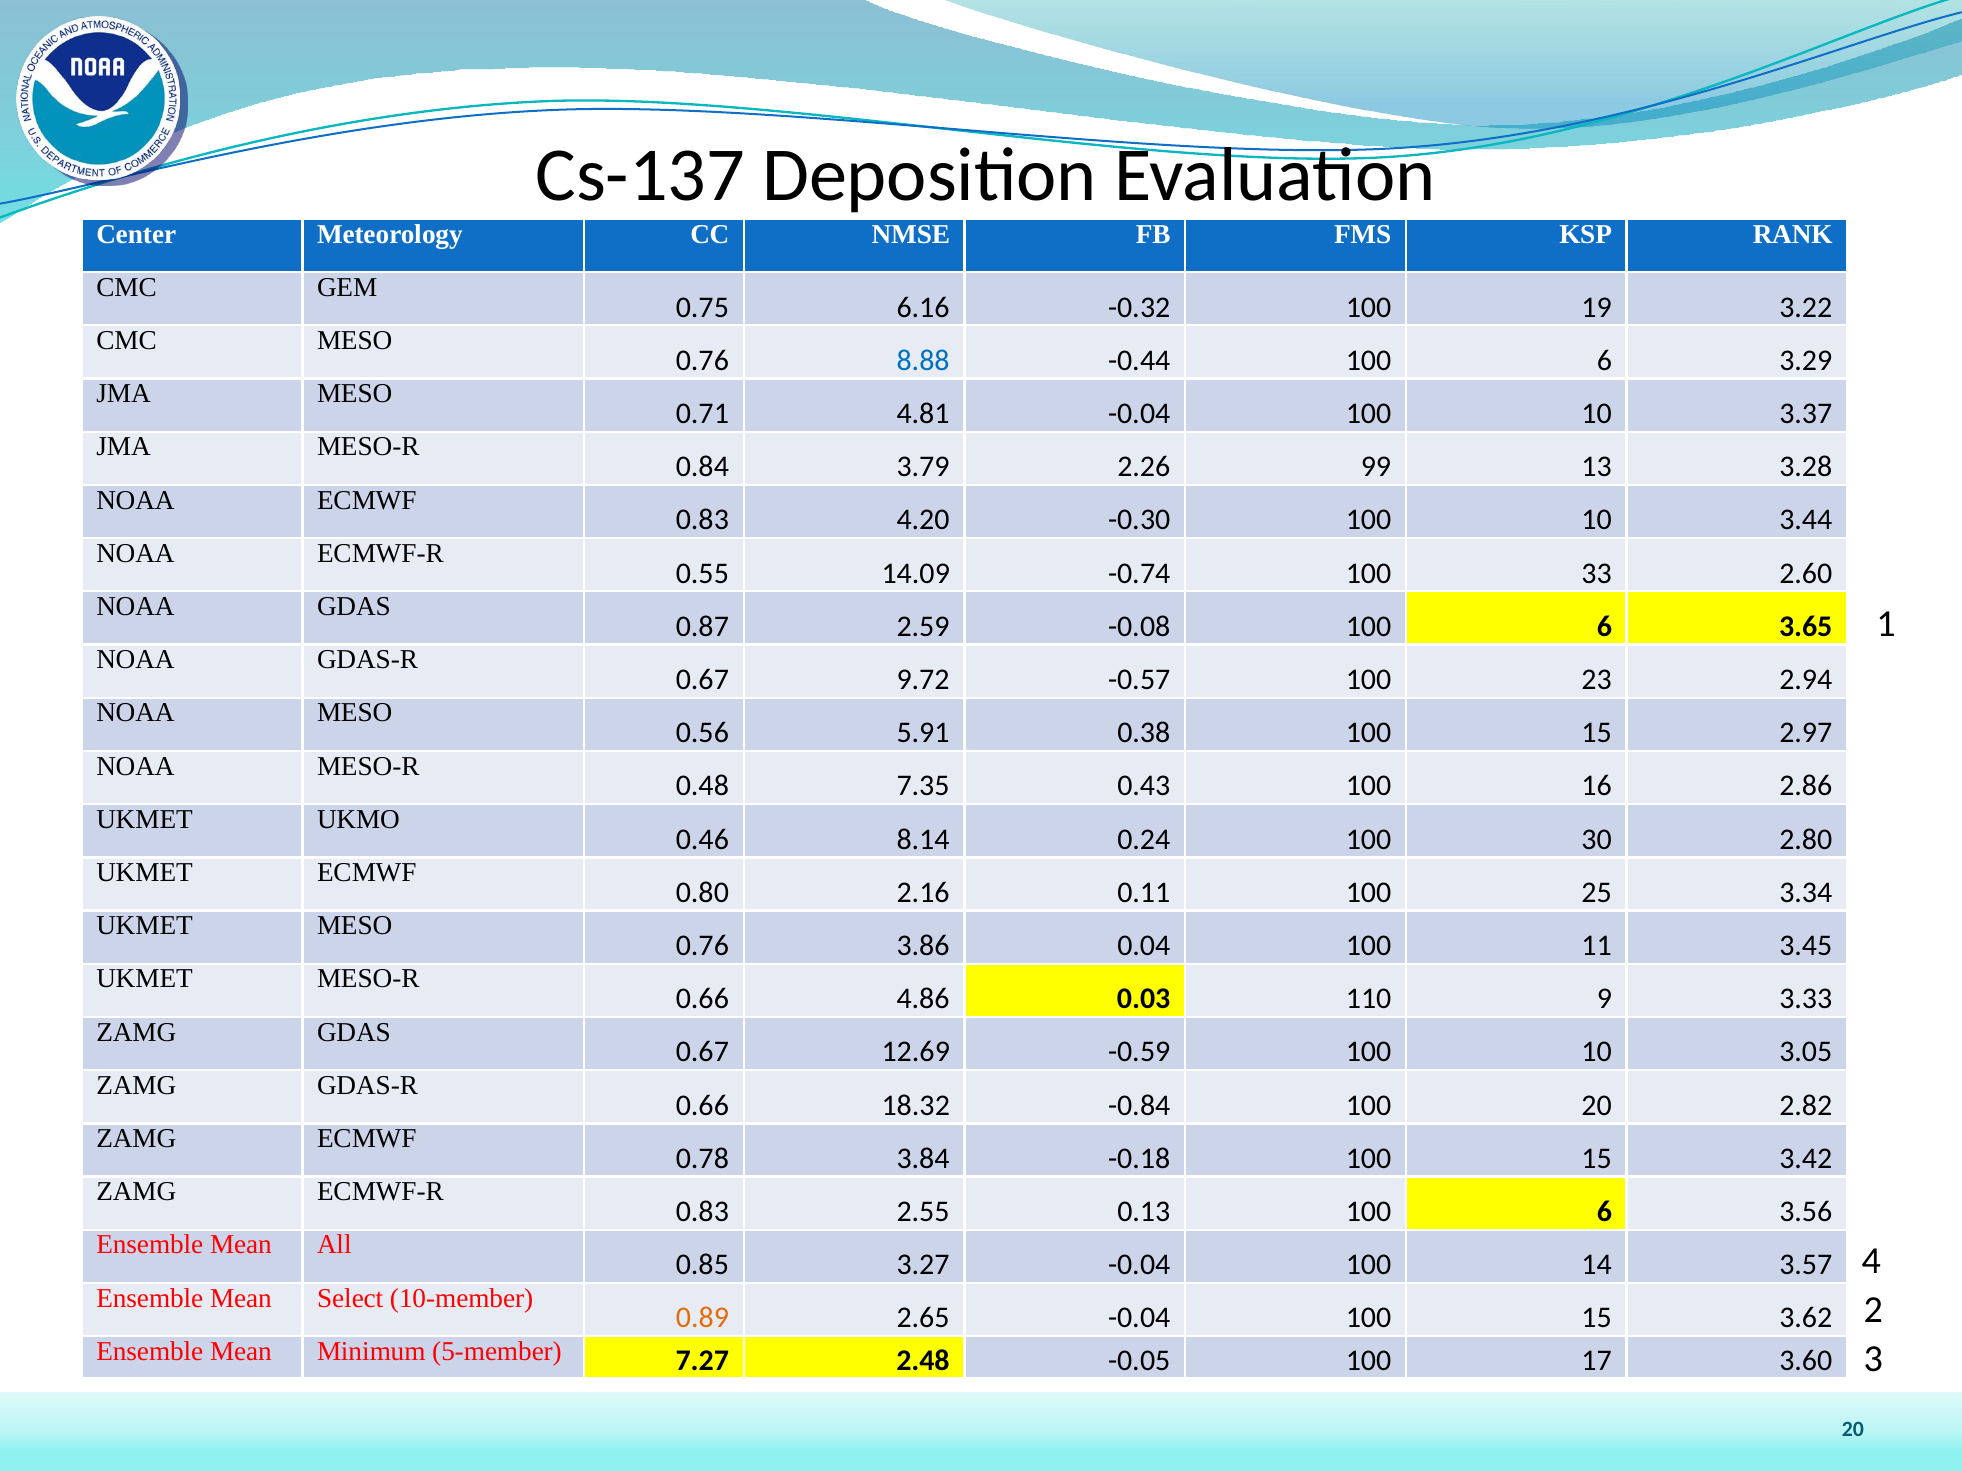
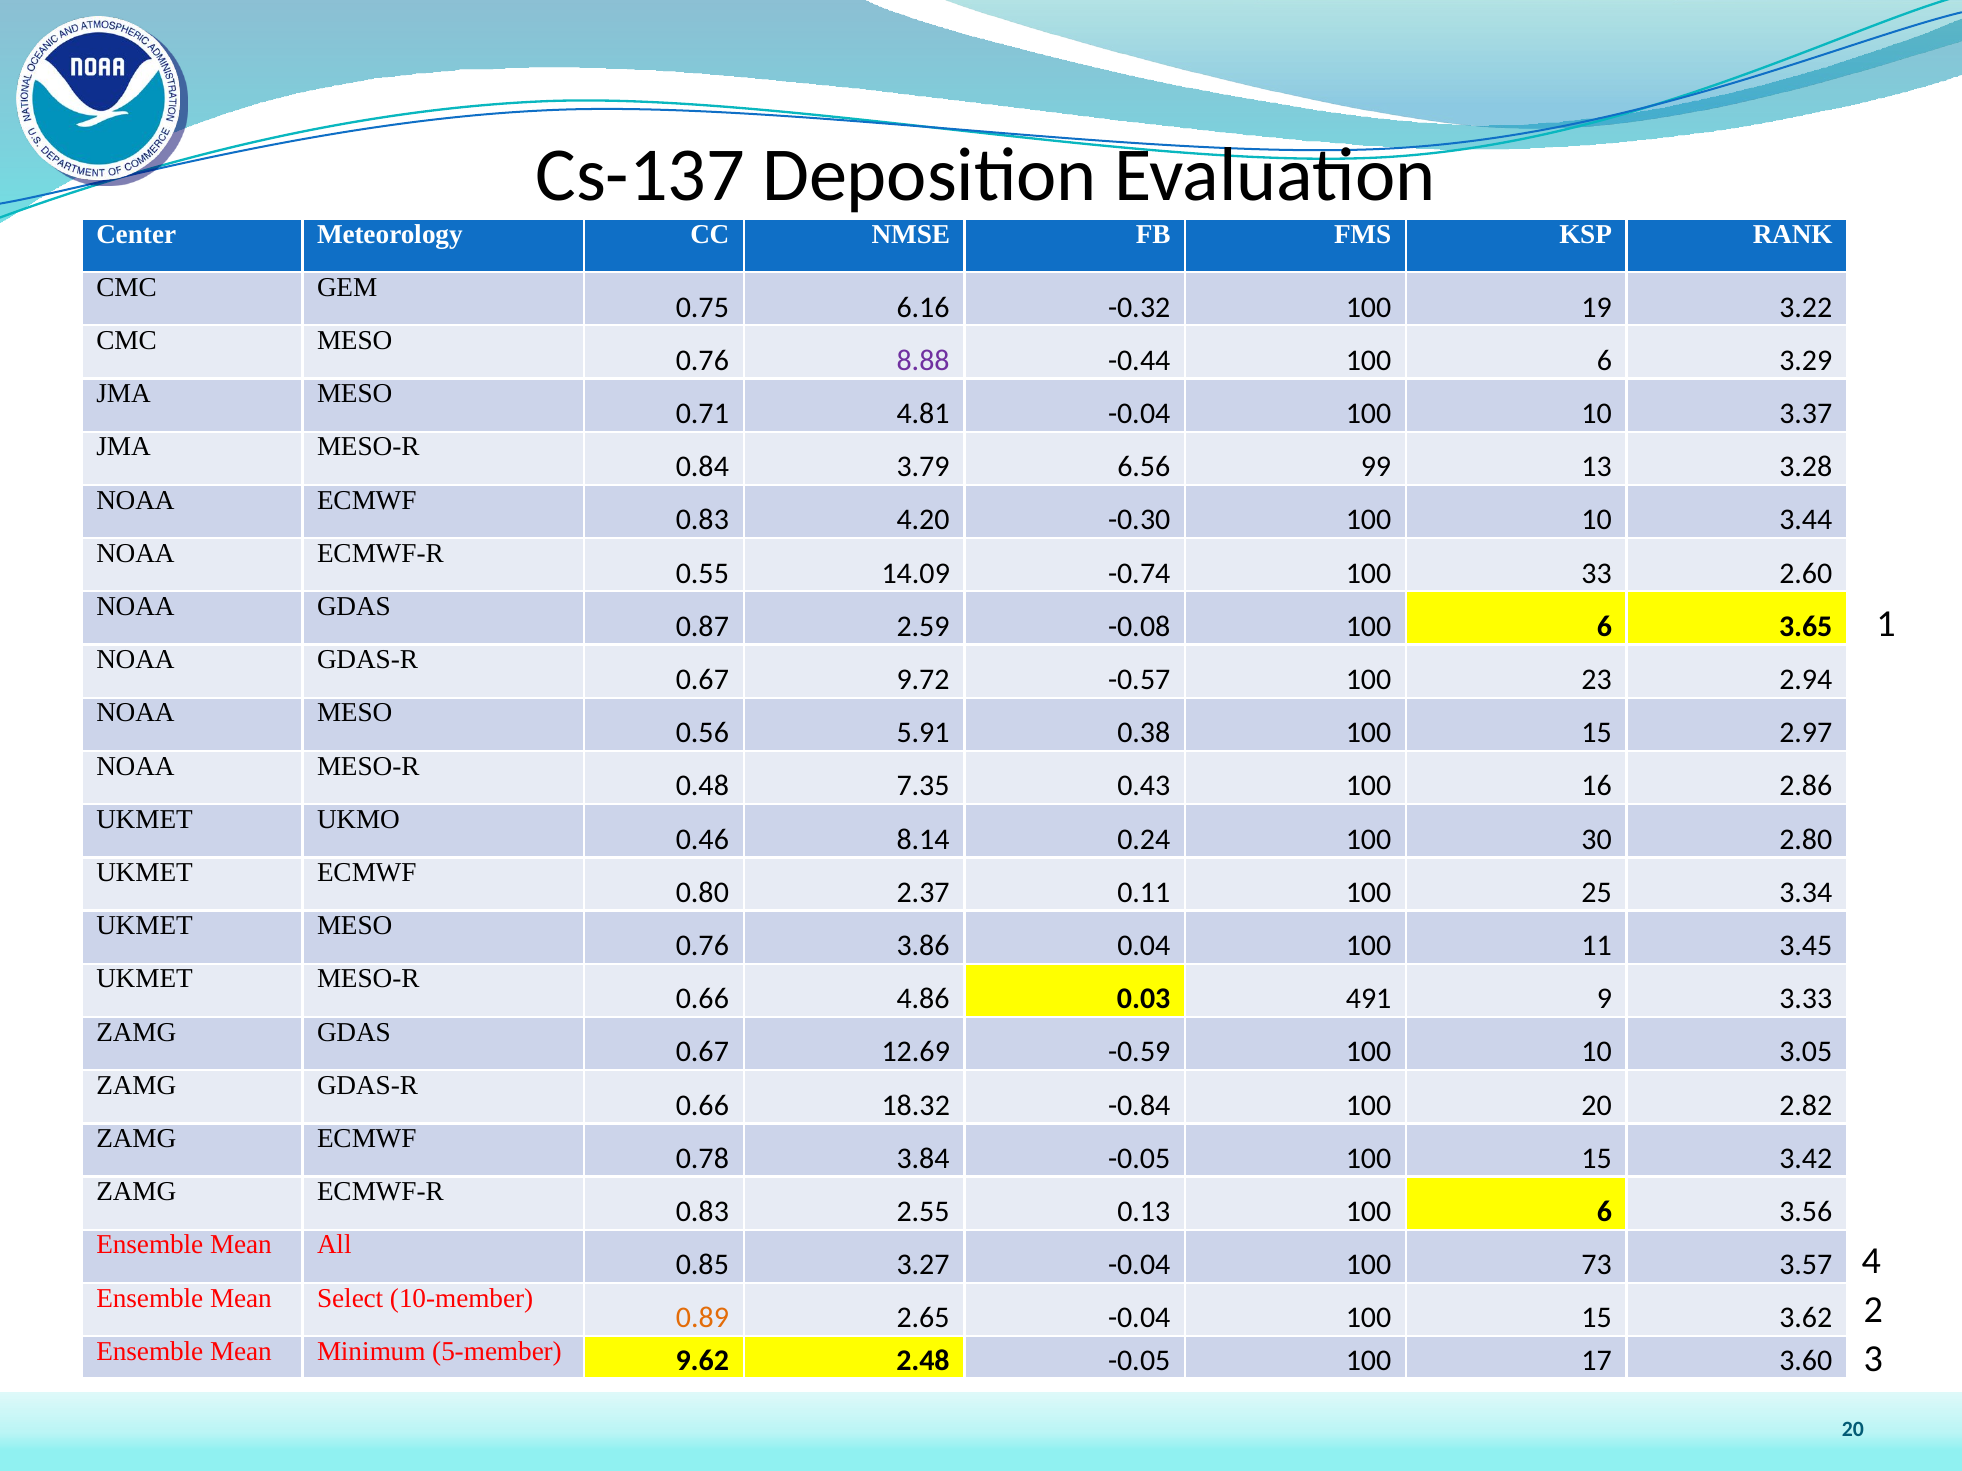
8.88 colour: blue -> purple
2.26: 2.26 -> 6.56
2.16: 2.16 -> 2.37
110: 110 -> 491
3.84 -0.18: -0.18 -> -0.05
14: 14 -> 73
7.27: 7.27 -> 9.62
